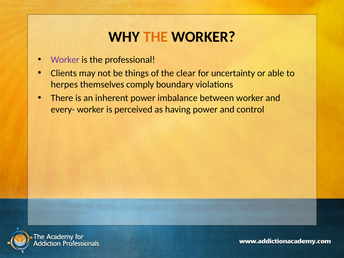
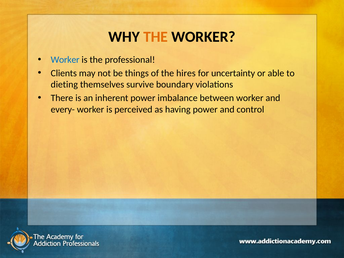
Worker at (65, 60) colour: purple -> blue
clear: clear -> hires
herpes: herpes -> dieting
comply: comply -> survive
